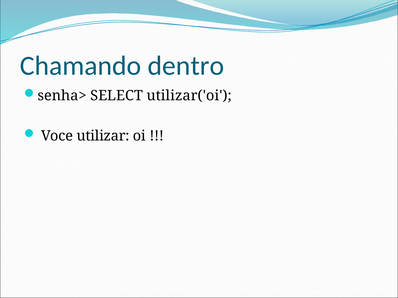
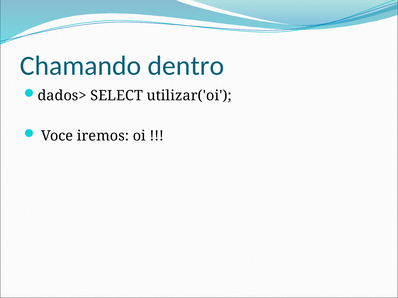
senha>: senha> -> dados>
utilizar: utilizar -> iremos
